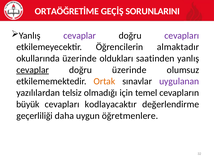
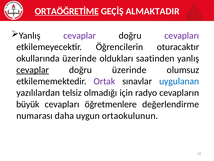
ORTAÖĞRETİME underline: none -> present
SORUNLARINI: SORUNLARINI -> ALMAKTADIR
almaktadır: almaktadır -> oturacaktır
Ortak colour: orange -> purple
uygulanan colour: purple -> blue
temel: temel -> radyo
kodlayacaktır: kodlayacaktır -> öğretmenlere
geçerliliği: geçerliliği -> numarası
öğretmenlere: öğretmenlere -> ortaokulunun
